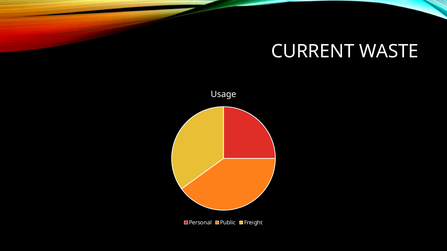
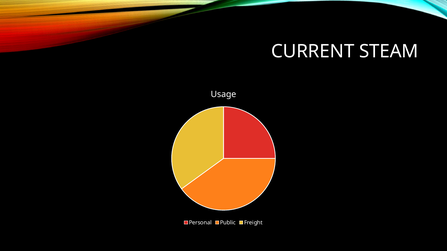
WASTE: WASTE -> STEAM
